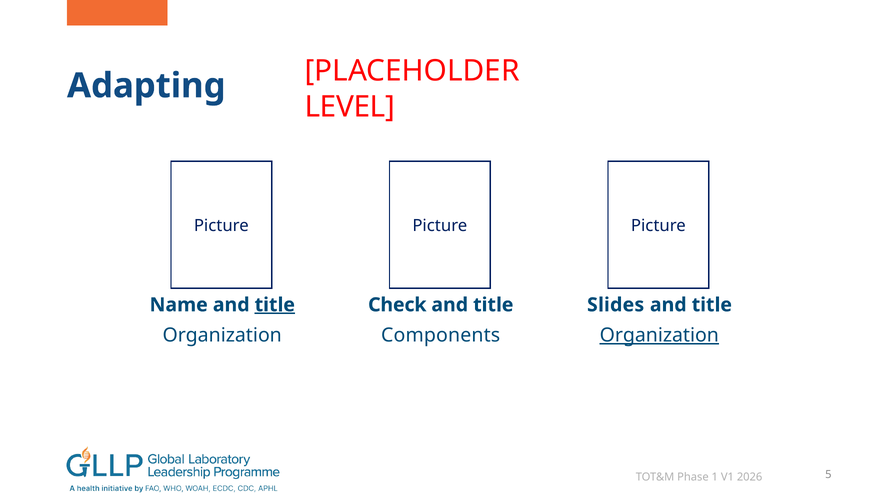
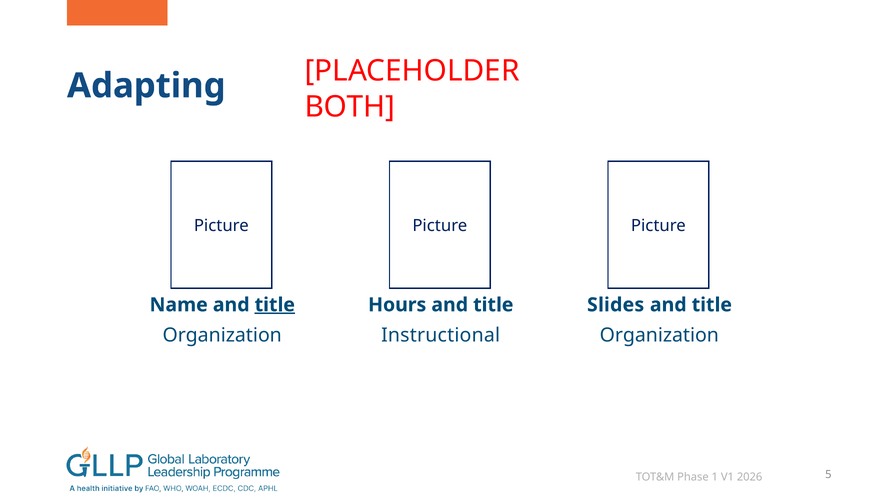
LEVEL: LEVEL -> BOTH
Check: Check -> Hours
Components: Components -> Instructional
Organization at (659, 335) underline: present -> none
